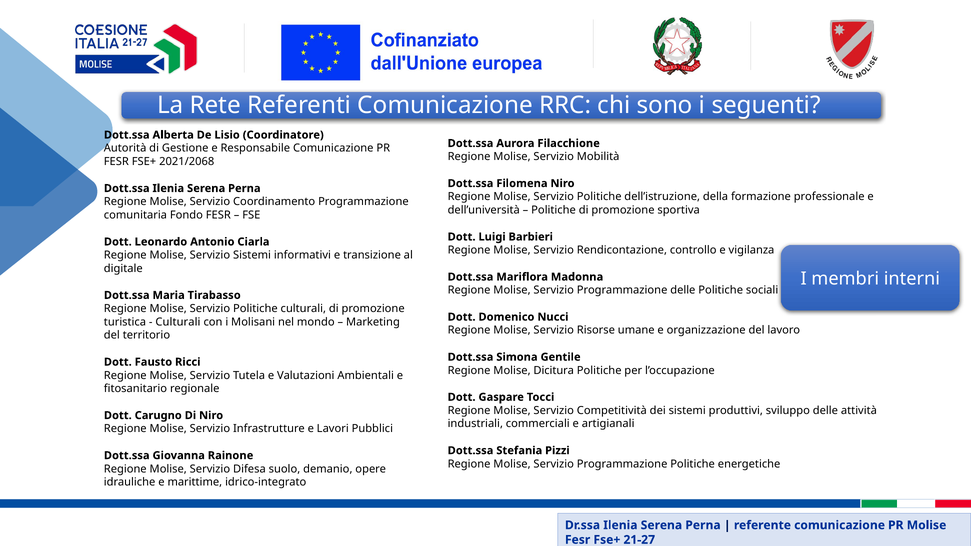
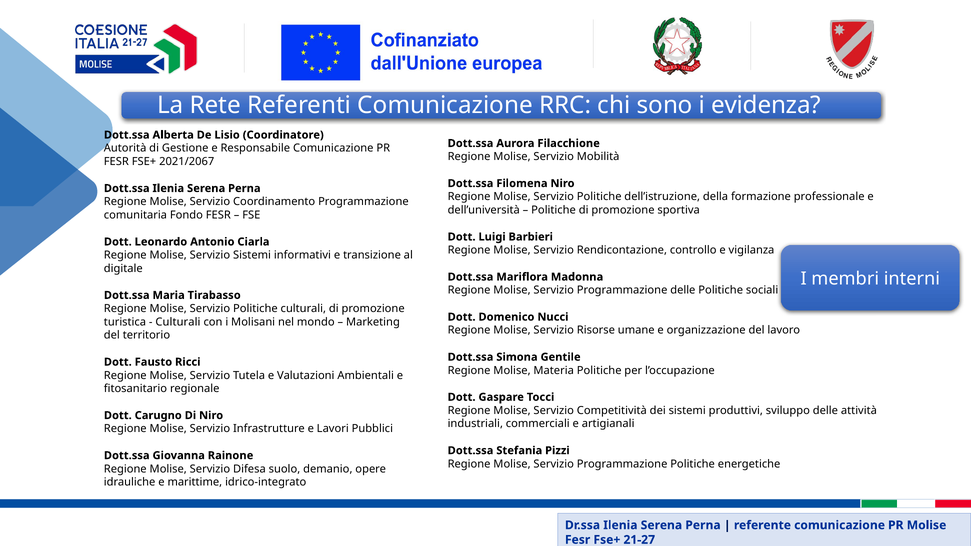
seguenti: seguenti -> evidenza
2021/2068: 2021/2068 -> 2021/2067
Dicitura: Dicitura -> Materia
